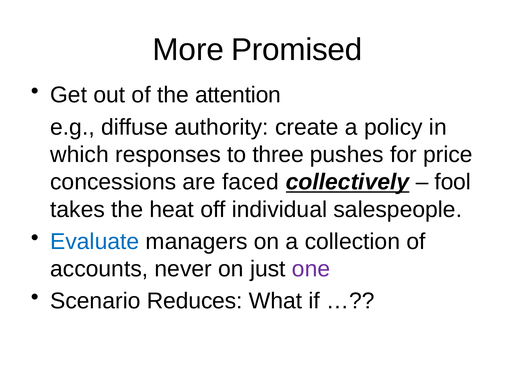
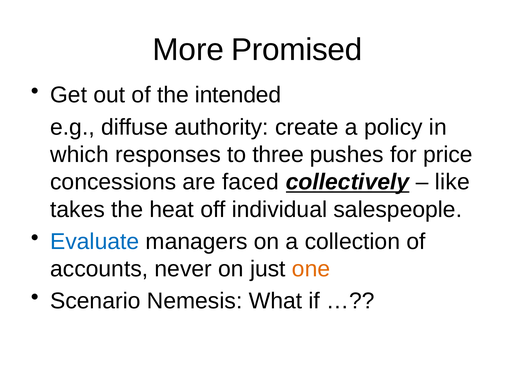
attention: attention -> intended
fool: fool -> like
one colour: purple -> orange
Reduces: Reduces -> Nemesis
